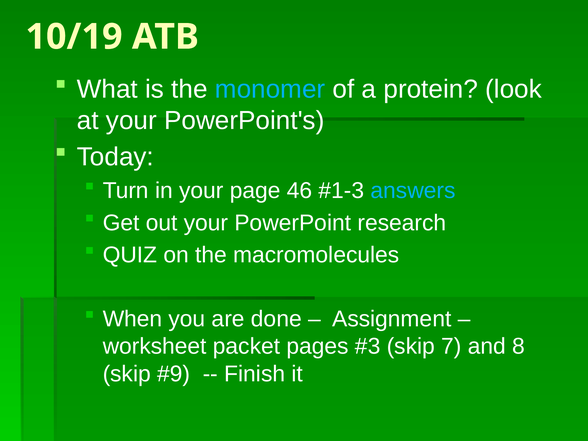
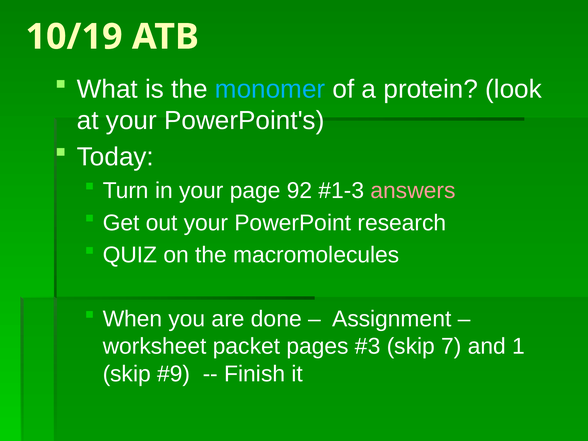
46: 46 -> 92
answers colour: light blue -> pink
8: 8 -> 1
